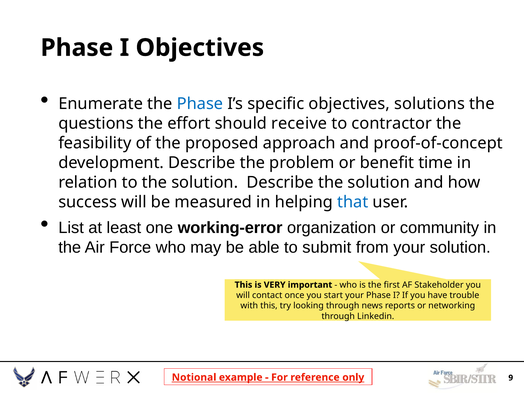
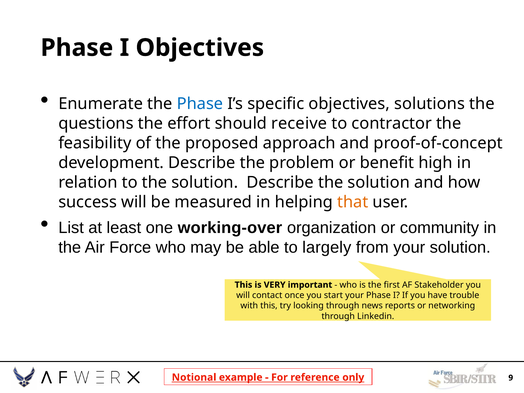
time: time -> high
that colour: blue -> orange
working-error: working-error -> working-over
submit: submit -> largely
